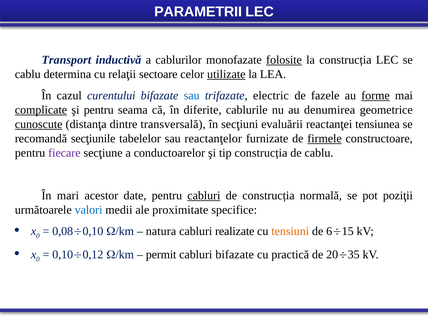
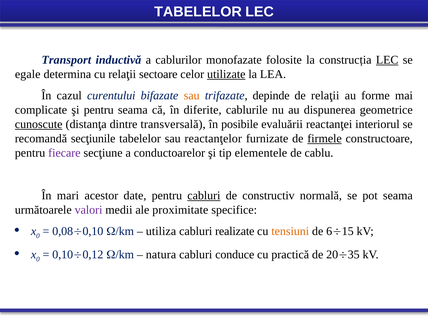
PARAMETRII at (198, 12): PARAMETRII -> TABELELOR
folosite underline: present -> none
LEC at (387, 60) underline: none -> present
cablu at (28, 74): cablu -> egale
sau at (192, 96) colour: blue -> orange
electric: electric -> depinde
de fazele: fazele -> relaţii
forme underline: present -> none
complicate underline: present -> none
denumirea: denumirea -> dispunerea
secţiuni: secţiuni -> posibile
tensiunea: tensiunea -> interiorul
tip construcția: construcția -> elementele
de construcția: construcția -> constructiv
pot poziţii: poziţii -> seama
valori colour: blue -> purple
natura: natura -> utiliza
permit: permit -> natura
cabluri bifazate: bifazate -> conduce
